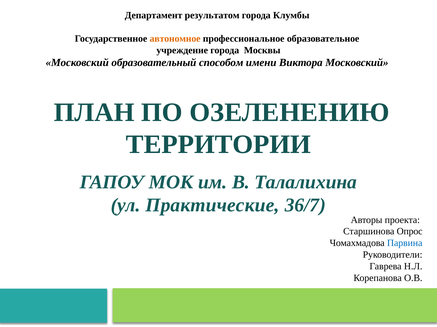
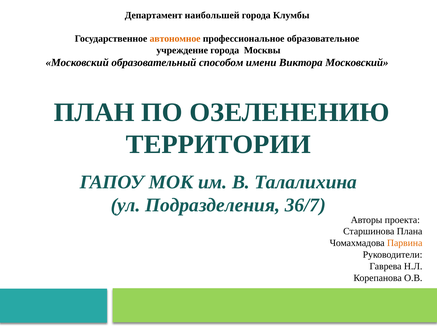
результатом: результатом -> наибольшей
Практические: Практические -> Подразделения
Опрос: Опрос -> Плана
Парвина colour: blue -> orange
